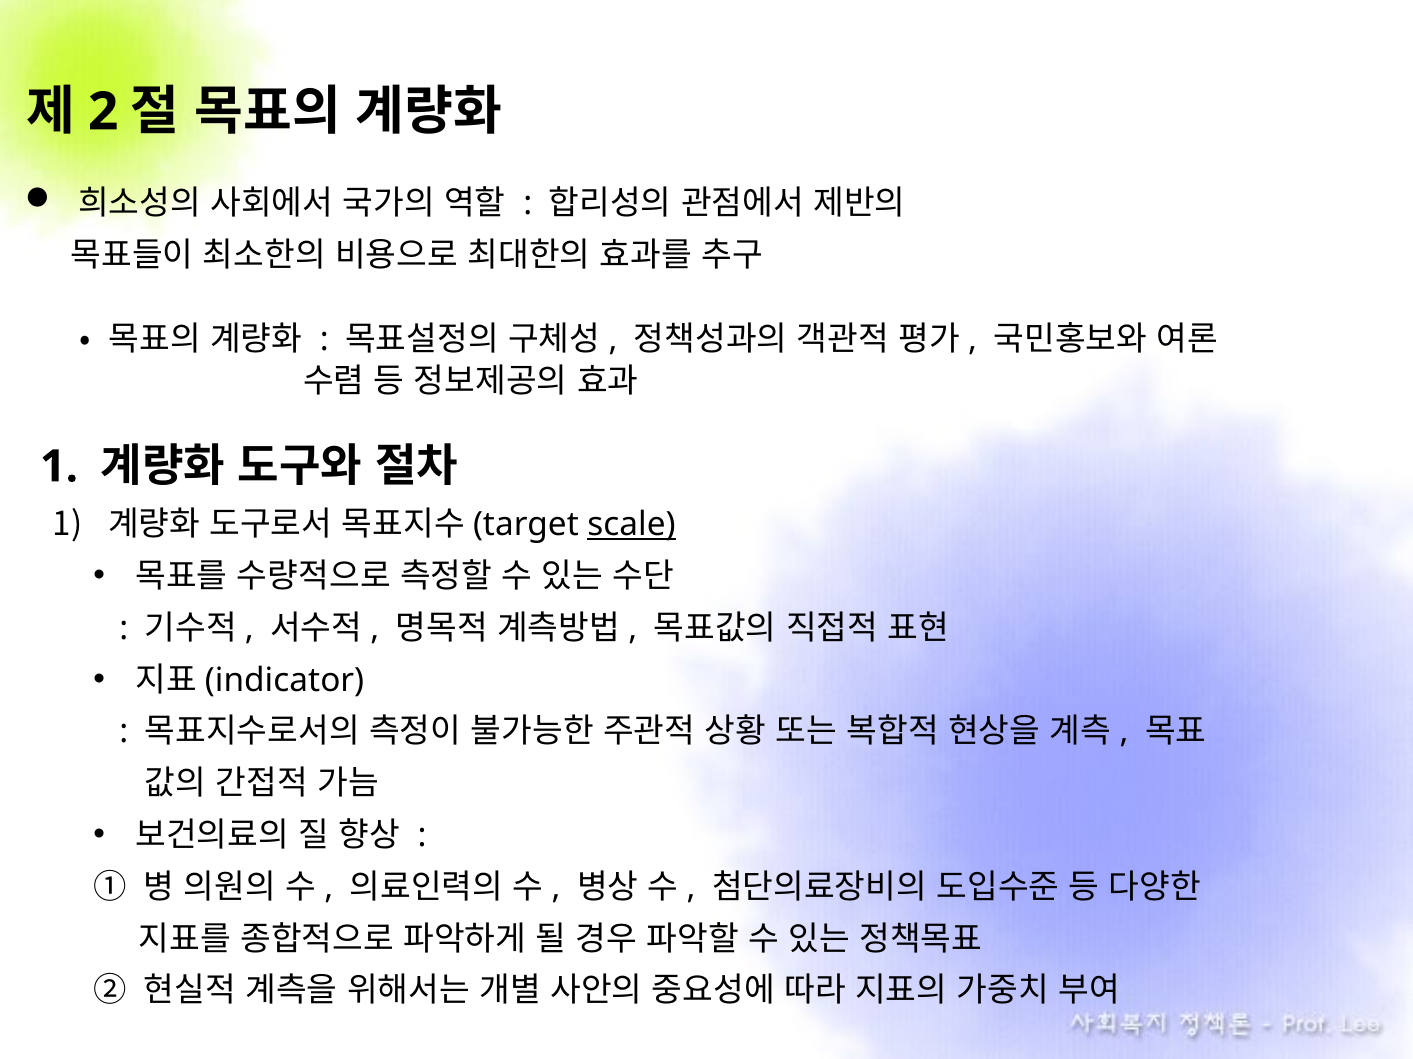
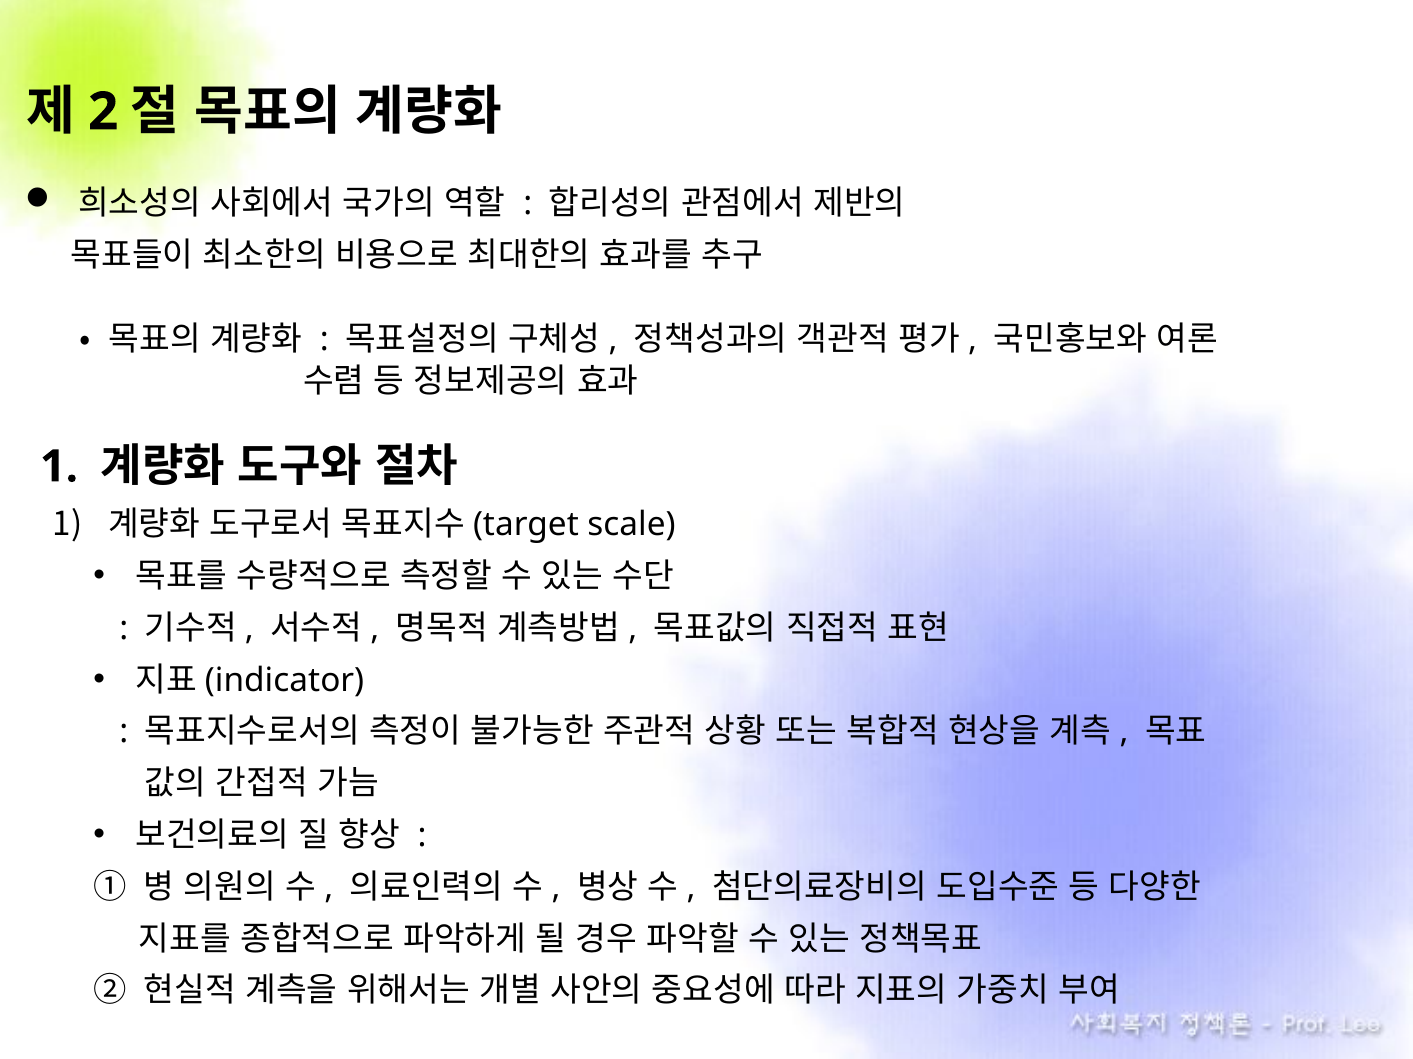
scale underline: present -> none
